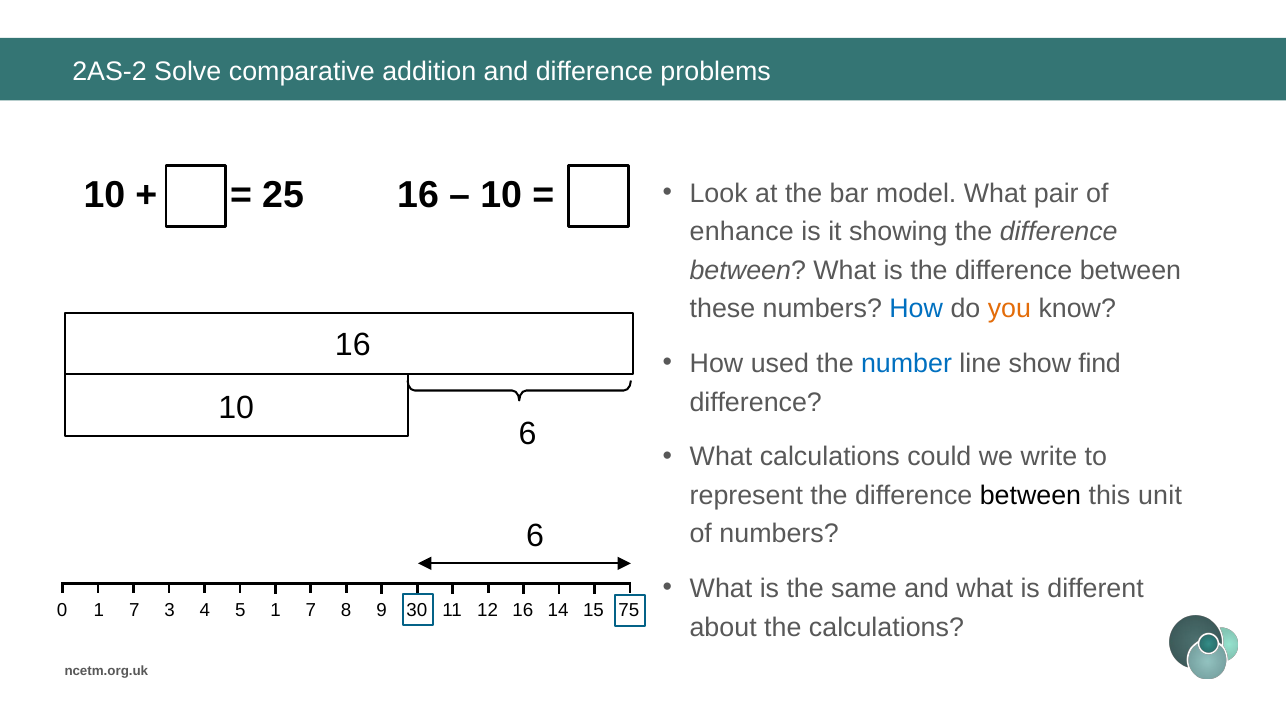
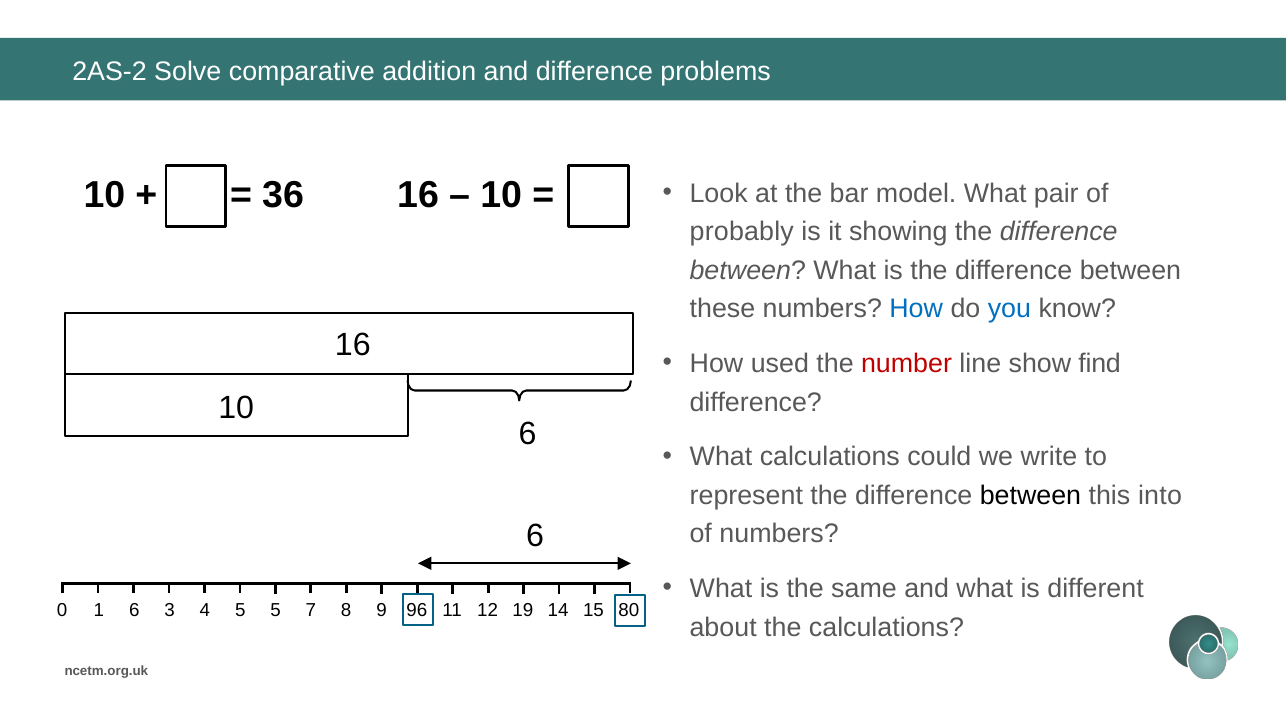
25: 25 -> 36
enhance: enhance -> probably
you colour: orange -> blue
number colour: blue -> red
unit: unit -> into
0 1 7: 7 -> 6
5 1: 1 -> 5
30: 30 -> 96
12 16: 16 -> 19
75: 75 -> 80
